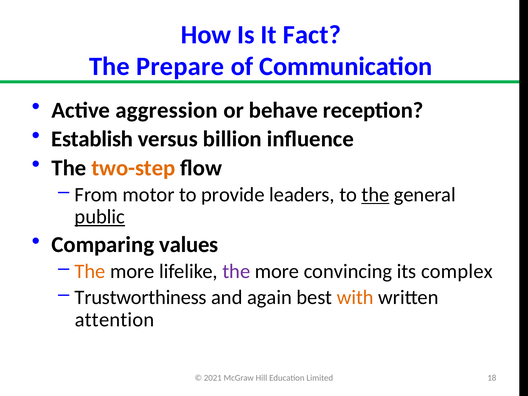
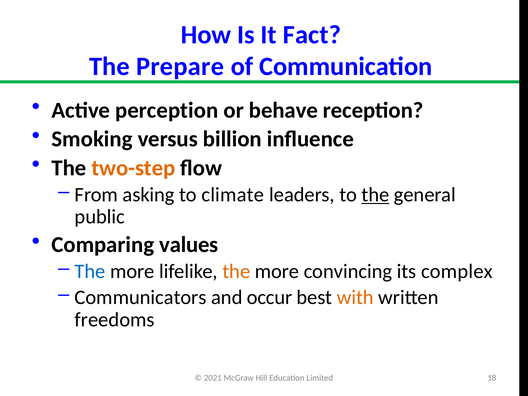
aggression: aggression -> perception
Establish: Establish -> Smoking
motor: motor -> asking
provide: provide -> climate
public underline: present -> none
The at (90, 272) colour: orange -> blue
the at (236, 272) colour: purple -> orange
Trustworthiness: Trustworthiness -> Communicators
again: again -> occur
attention: attention -> freedoms
